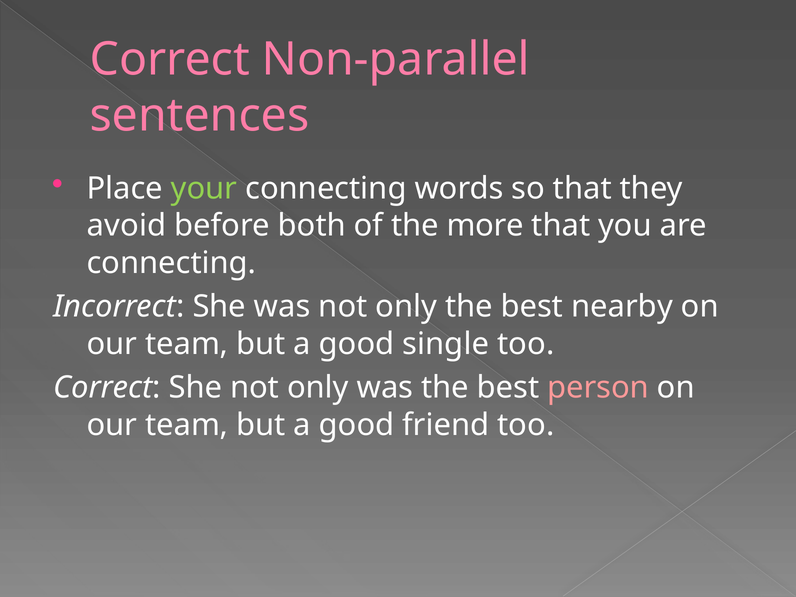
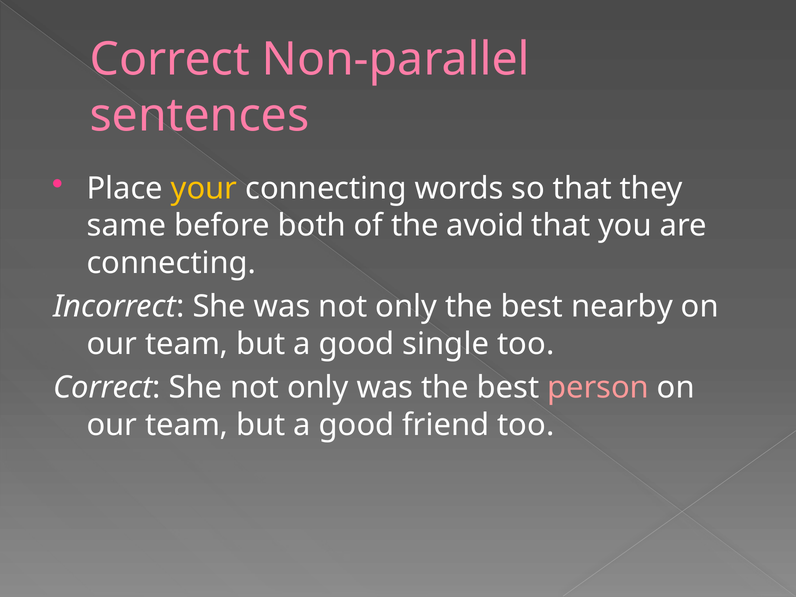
your colour: light green -> yellow
avoid: avoid -> same
more: more -> avoid
